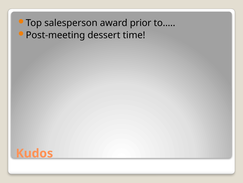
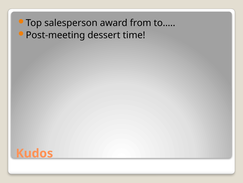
prior: prior -> from
